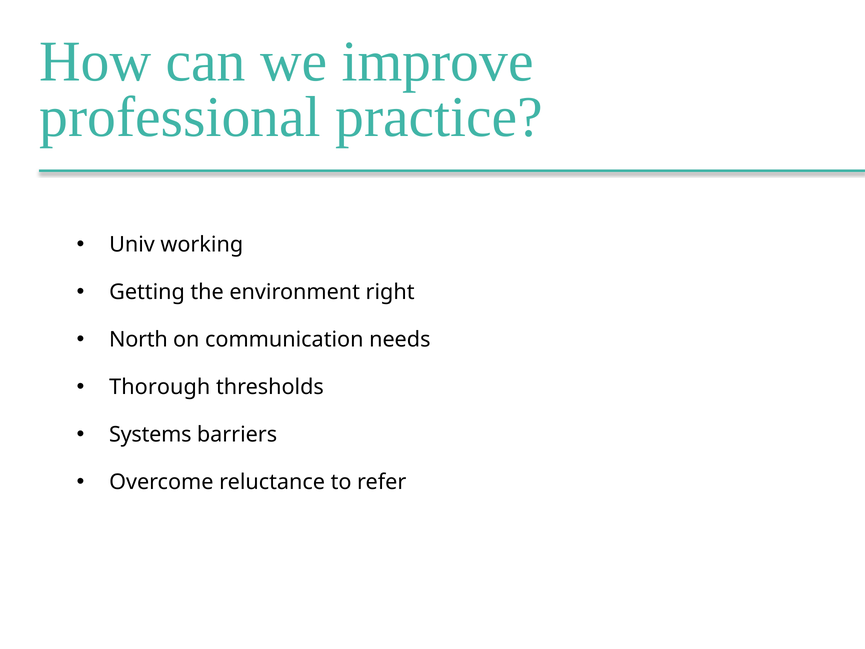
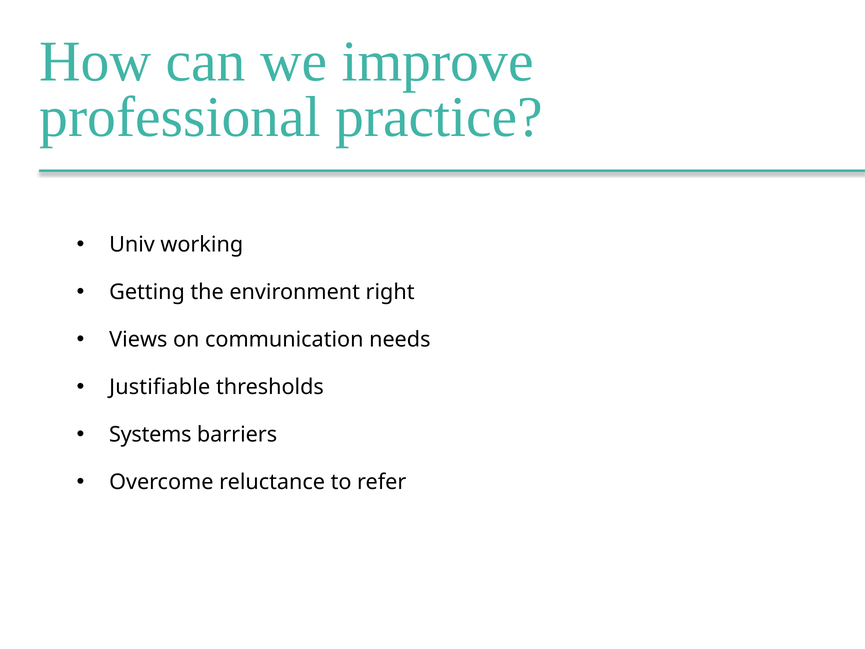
North: North -> Views
Thorough: Thorough -> Justifiable
